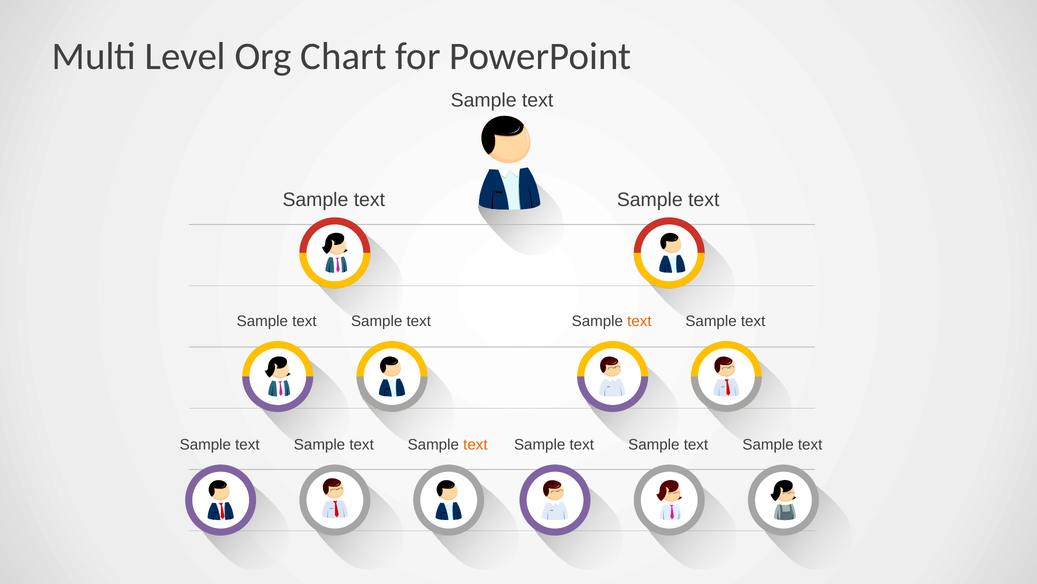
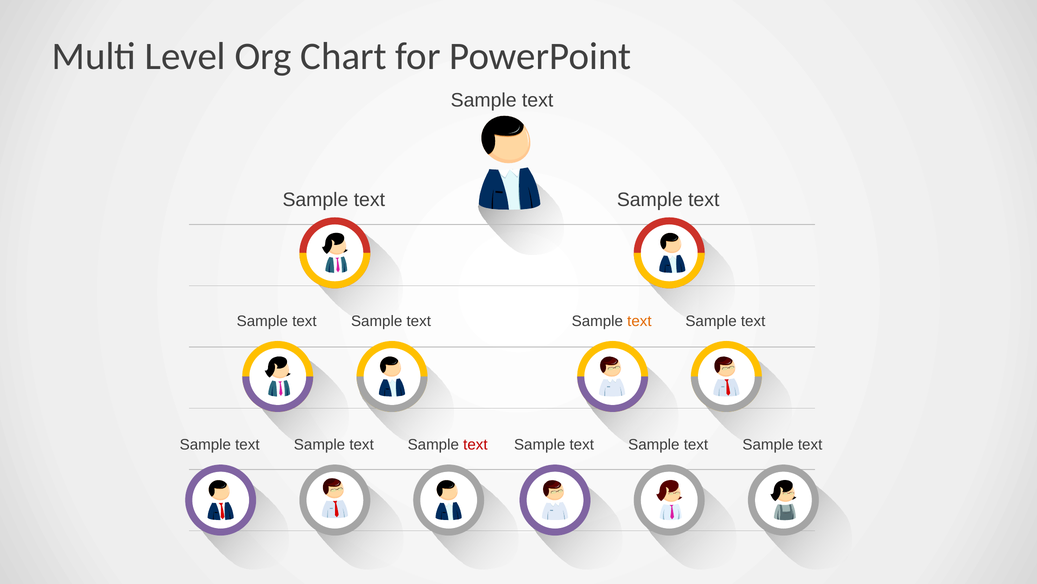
text at (475, 445) colour: orange -> red
